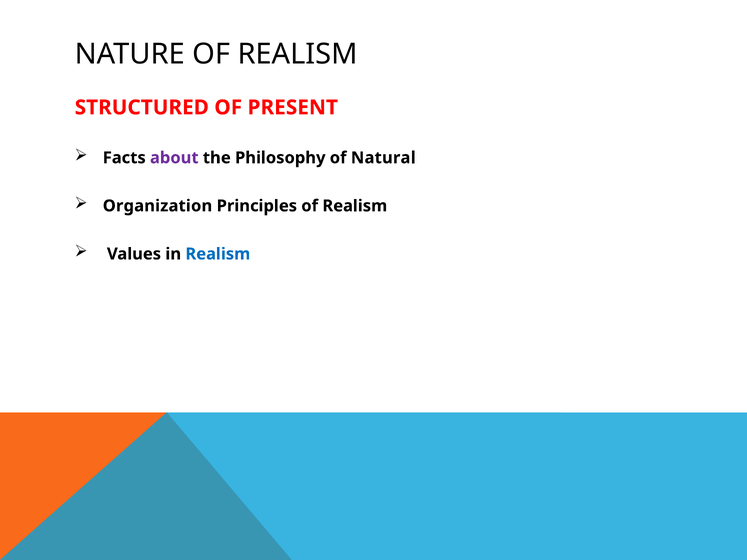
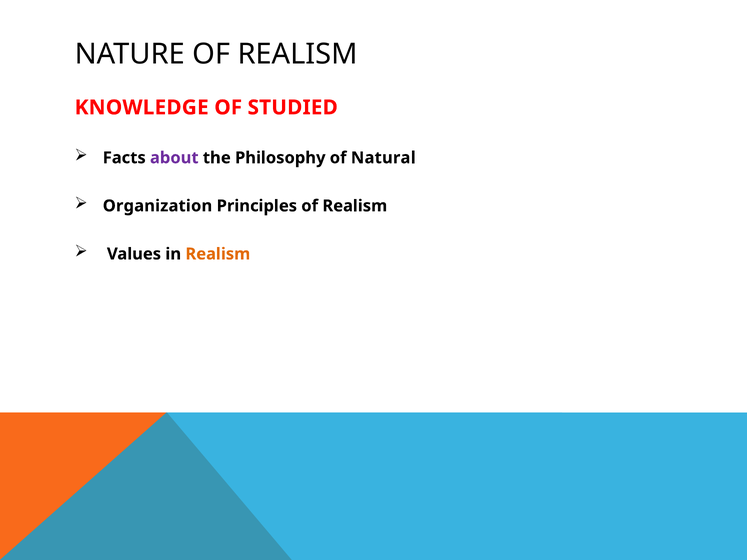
STRUCTURED: STRUCTURED -> KNOWLEDGE
PRESENT: PRESENT -> STUDIED
Realism at (218, 254) colour: blue -> orange
